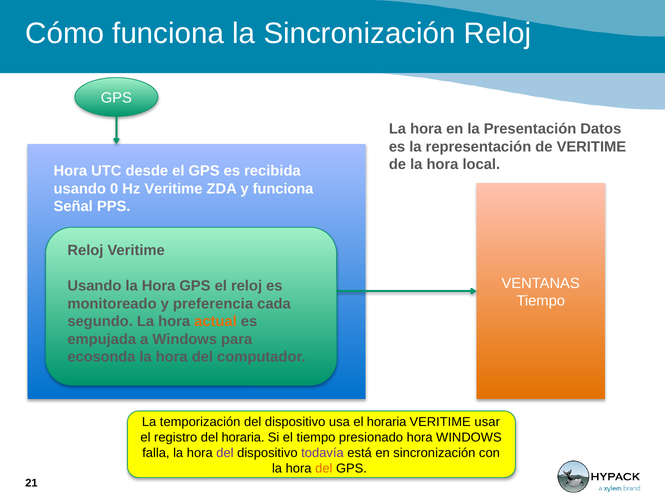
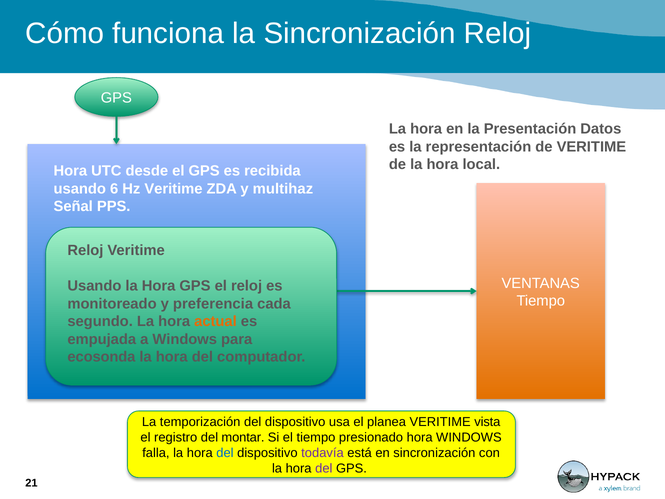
0: 0 -> 6
y funciona: funciona -> multihaz
el horaria: horaria -> planea
usar: usar -> vista
del horaria: horaria -> montar
del at (225, 453) colour: purple -> blue
del at (324, 468) colour: orange -> purple
